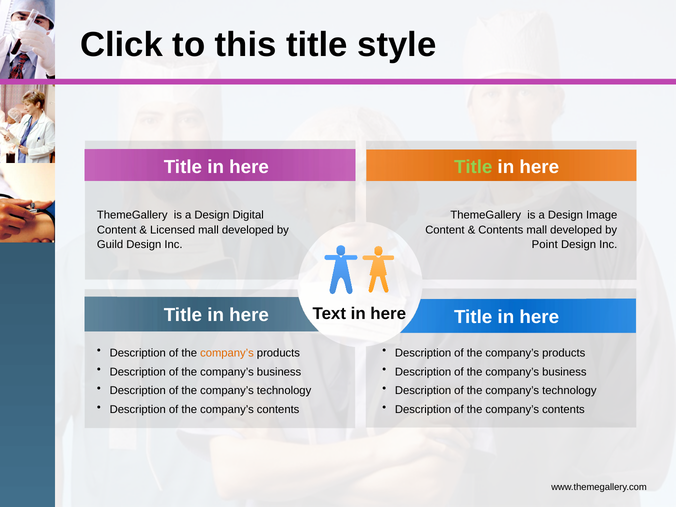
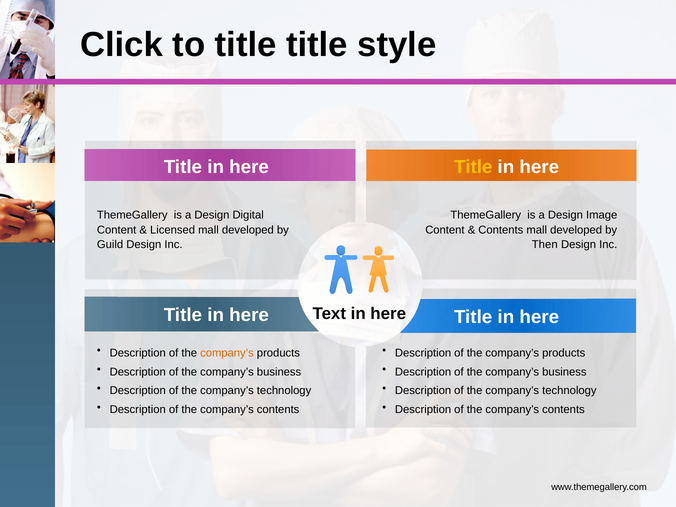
to this: this -> title
Title at (473, 167) colour: light green -> yellow
Point: Point -> Then
